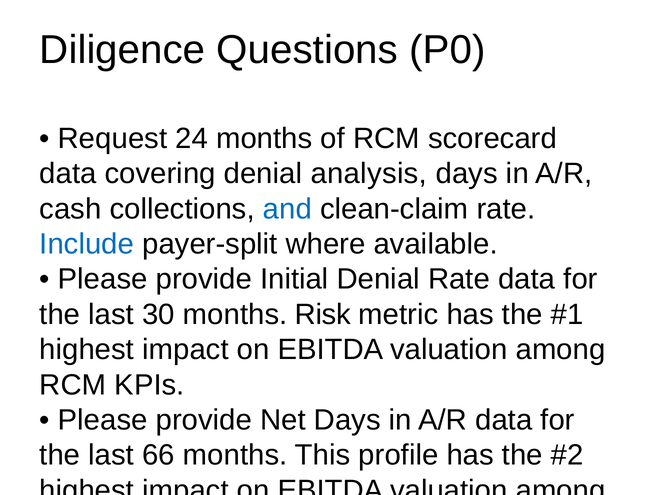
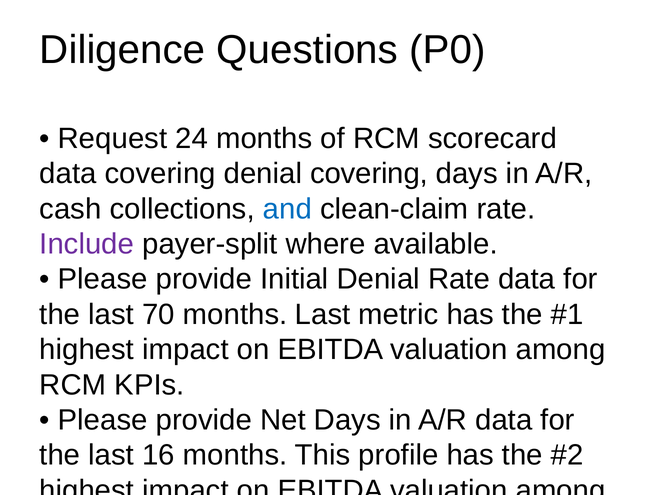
denial analysis: analysis -> covering
Include colour: blue -> purple
30: 30 -> 70
months Risk: Risk -> Last
66: 66 -> 16
